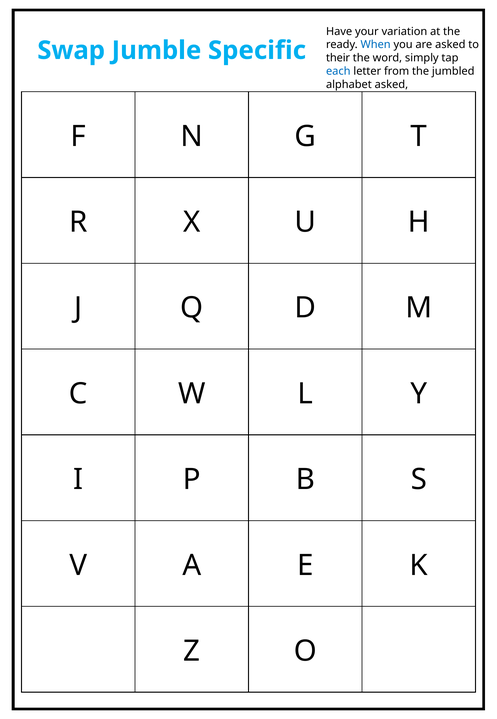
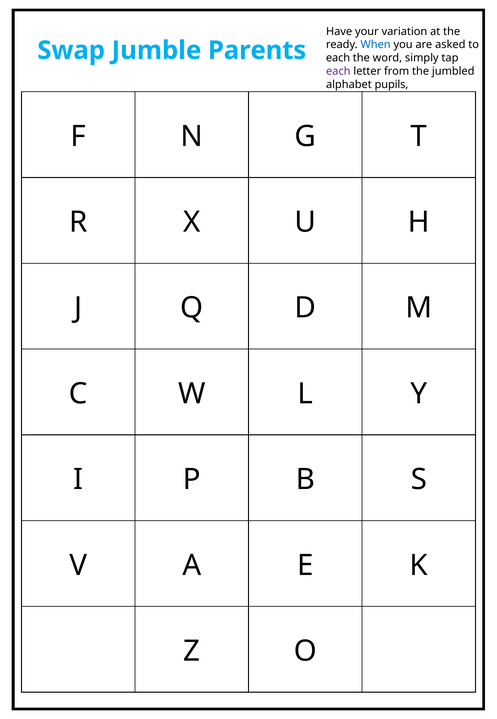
Specific: Specific -> Parents
their at (338, 58): their -> each
each at (338, 71) colour: blue -> purple
alphabet asked: asked -> pupils
